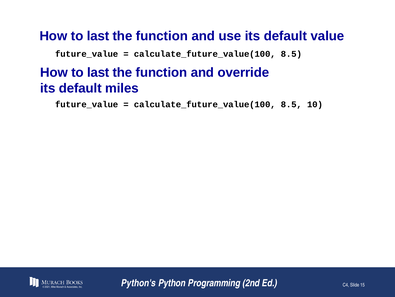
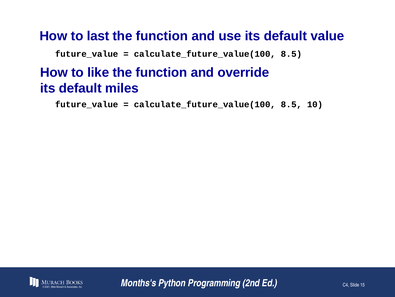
last at (98, 72): last -> like
Python's: Python's -> Months's
